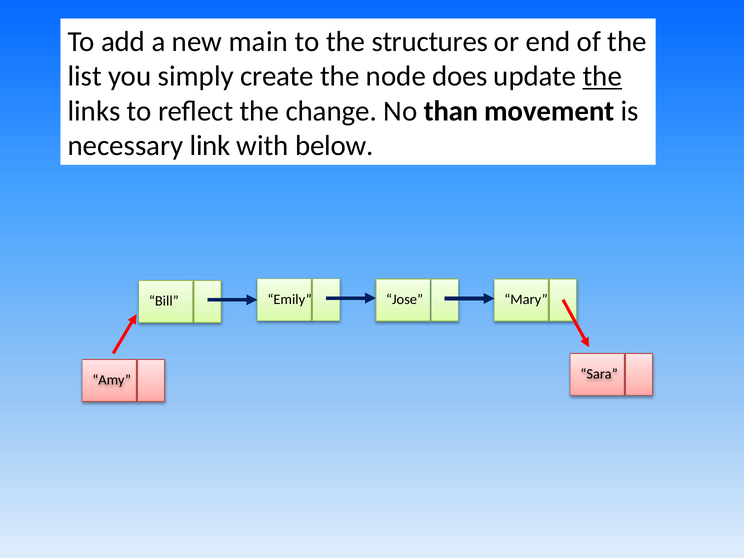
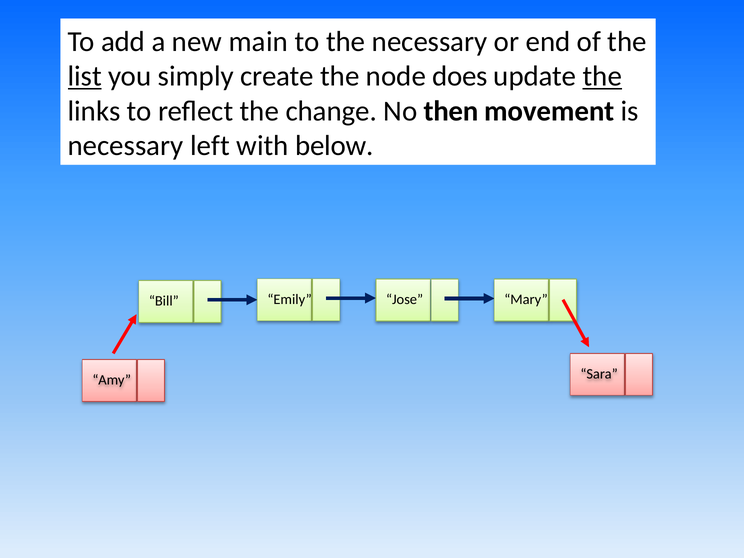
the structures: structures -> necessary
list underline: none -> present
than: than -> then
link: link -> left
